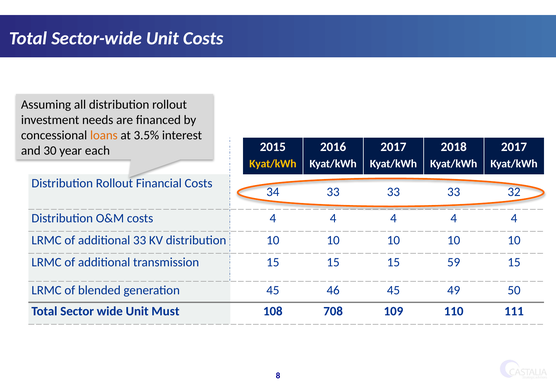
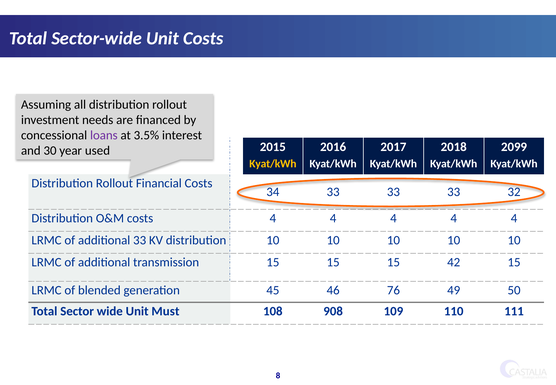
loans colour: orange -> purple
2017 at (514, 147): 2017 -> 2099
each: each -> used
59: 59 -> 42
46 45: 45 -> 76
708: 708 -> 908
